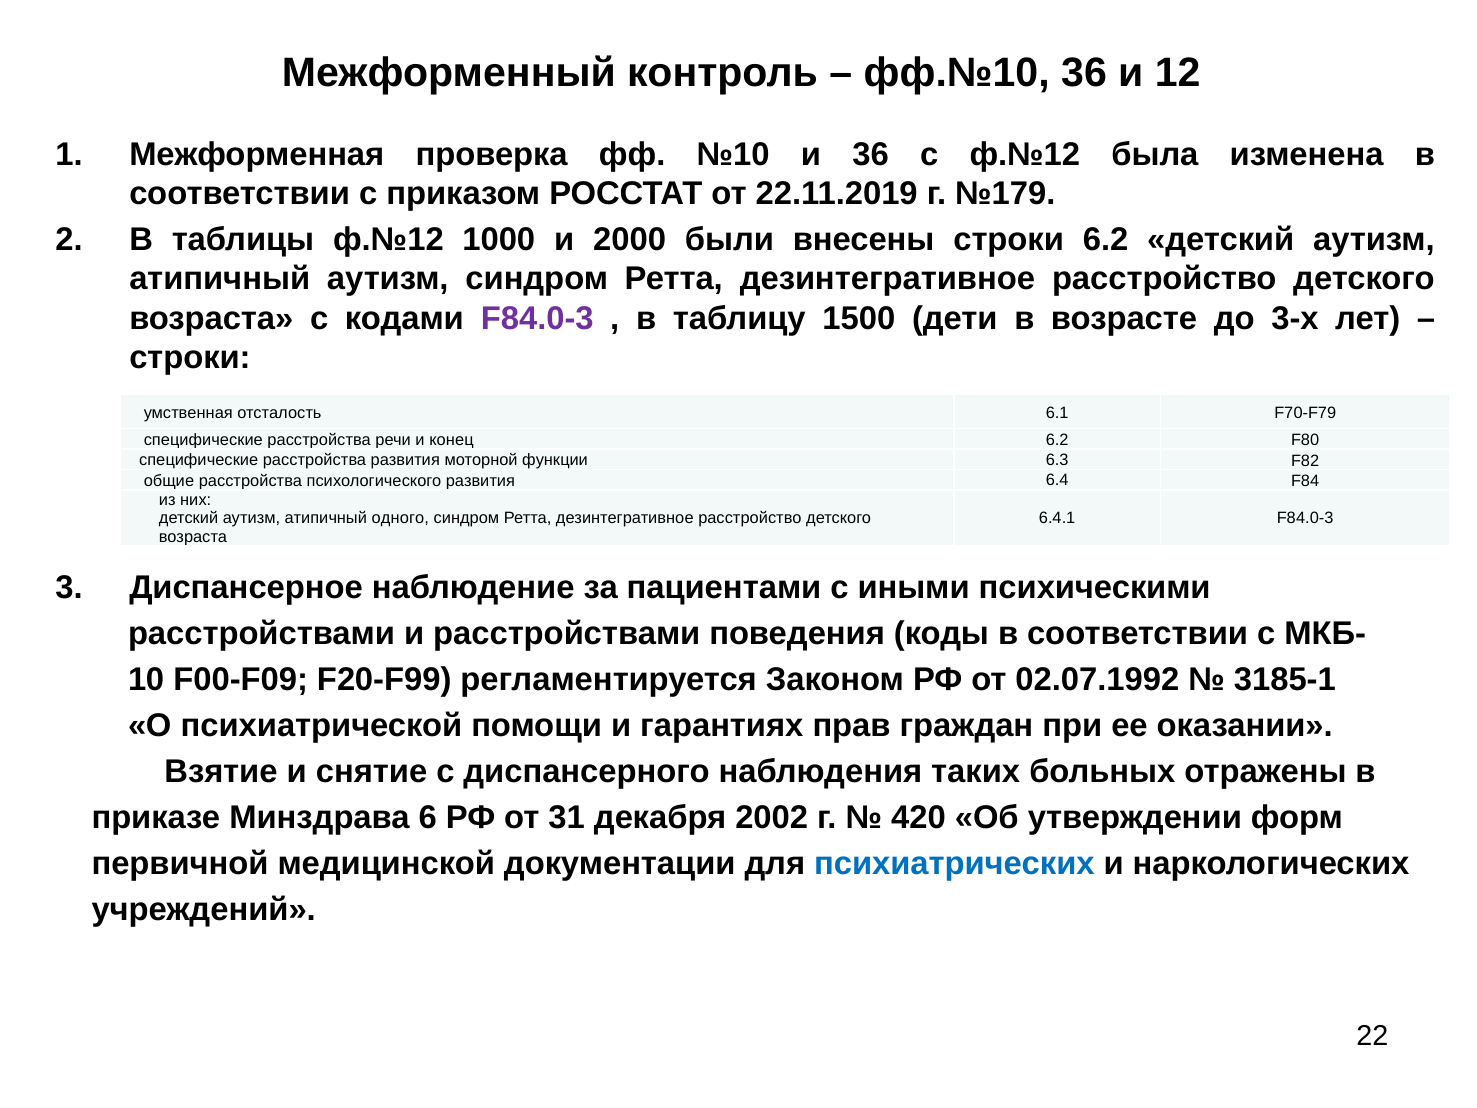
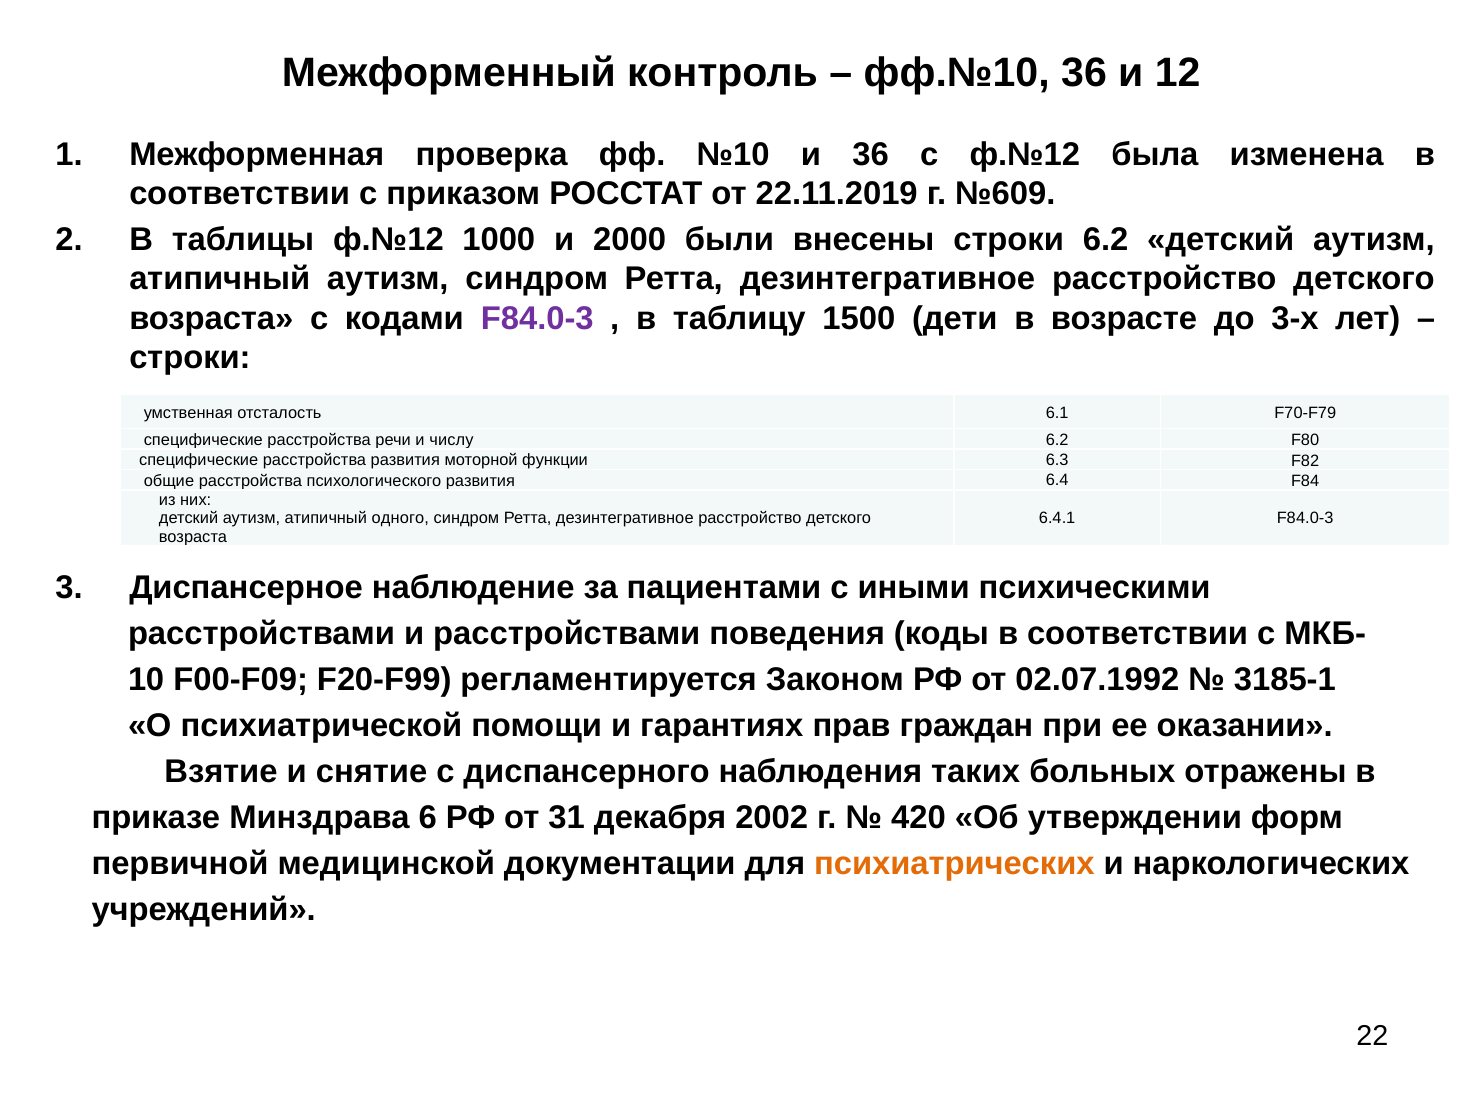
№179: №179 -> №609
конец: конец -> числу
психиатрических colour: blue -> orange
